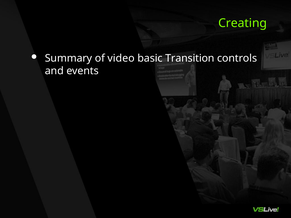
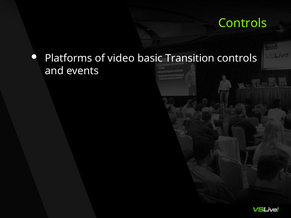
Creating at (243, 23): Creating -> Controls
Summary: Summary -> Platforms
